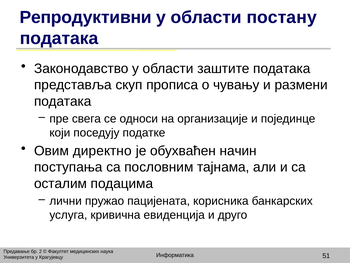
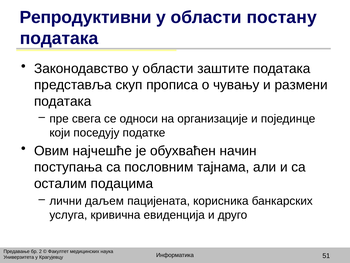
директно: директно -> најчешће
пружао: пружао -> даљем
